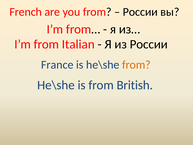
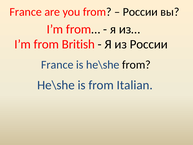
French at (26, 12): French -> France
Italian: Italian -> British
from at (136, 65) colour: orange -> black
British: British -> Italian
